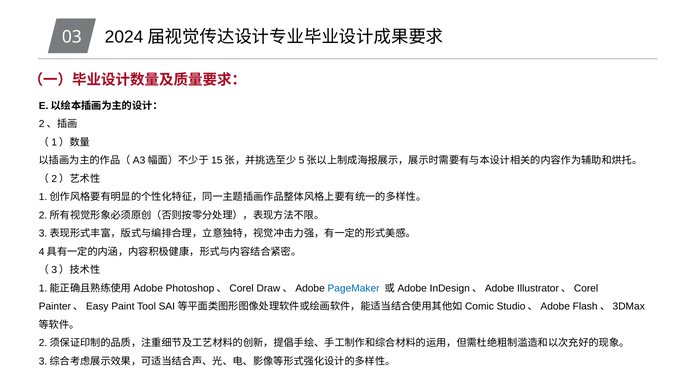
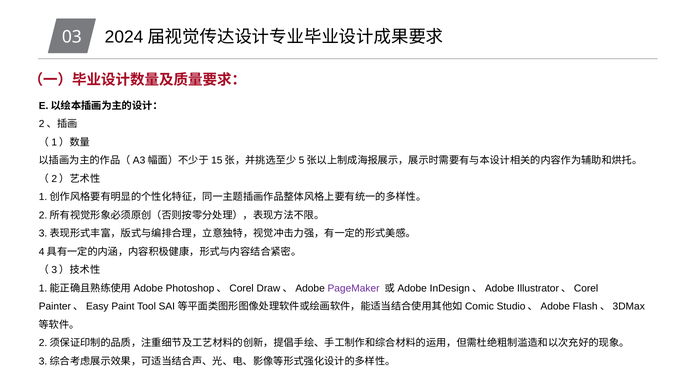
PageMaker colour: blue -> purple
